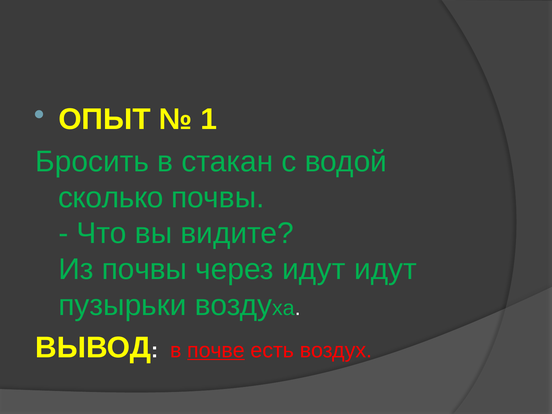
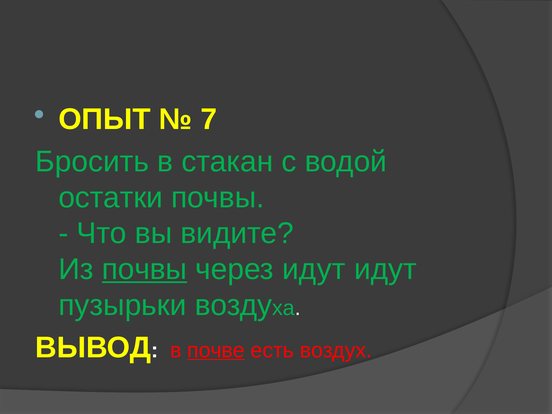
1: 1 -> 7
сколько: сколько -> остатки
почвы at (144, 269) underline: none -> present
